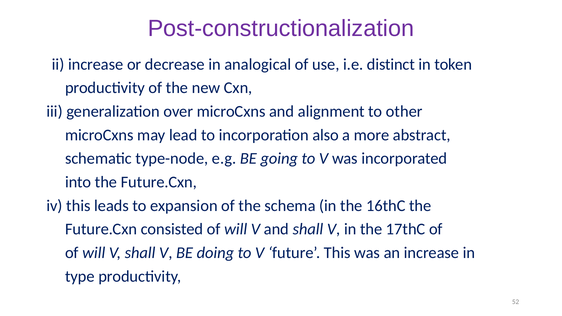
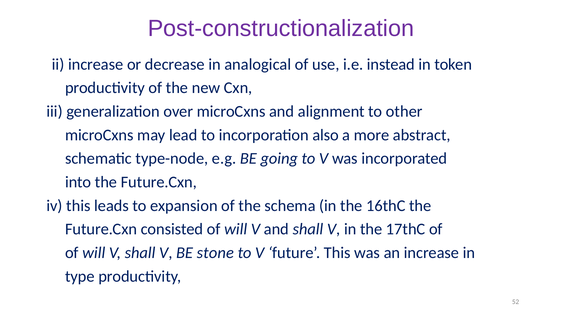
distinct: distinct -> instead
doing: doing -> stone
